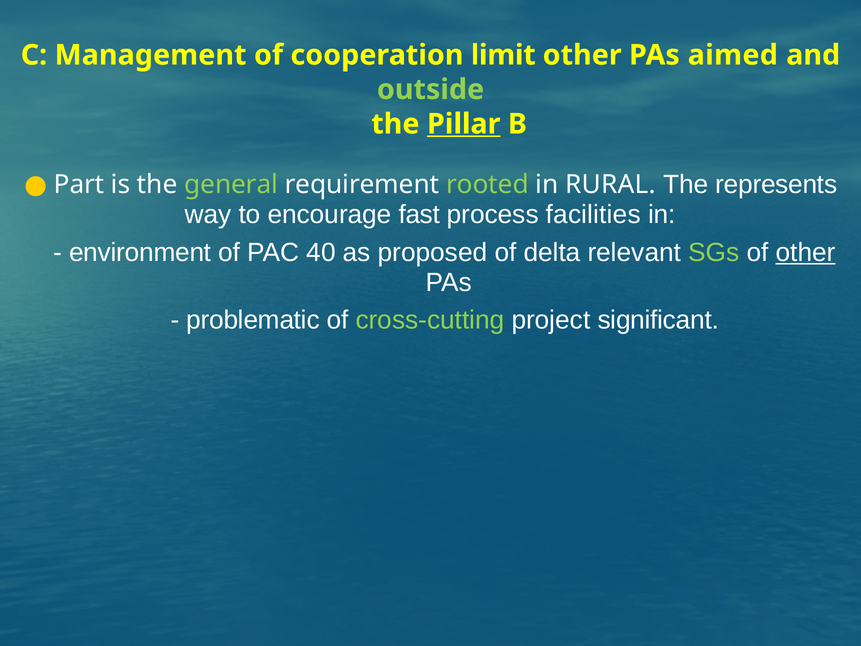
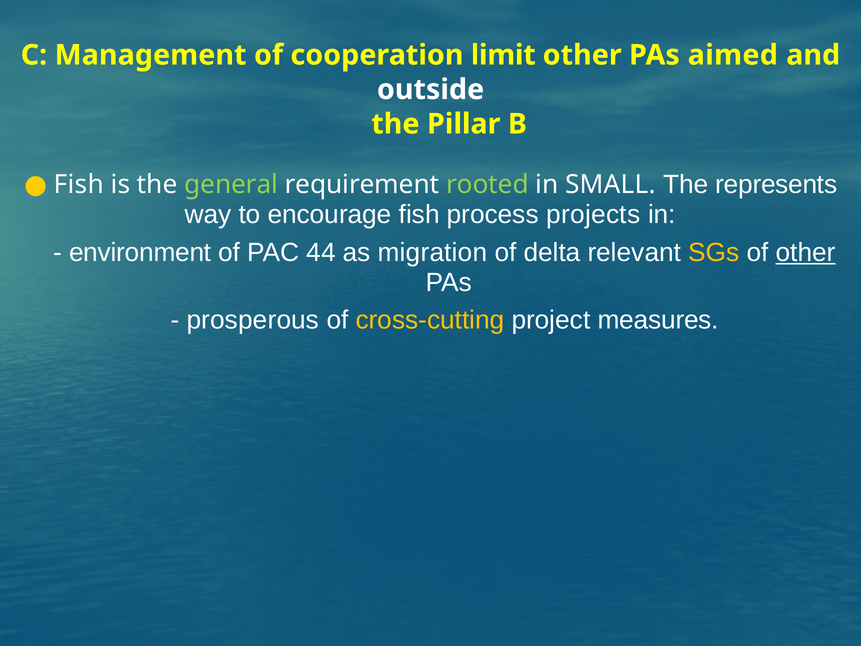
outside colour: light green -> white
Pillar underline: present -> none
Part at (79, 184): Part -> Fish
RURAL: RURAL -> SMALL
encourage fast: fast -> fish
facilities: facilities -> projects
40: 40 -> 44
proposed: proposed -> migration
SGs colour: light green -> yellow
problematic: problematic -> prosperous
cross-cutting colour: light green -> yellow
significant: significant -> measures
